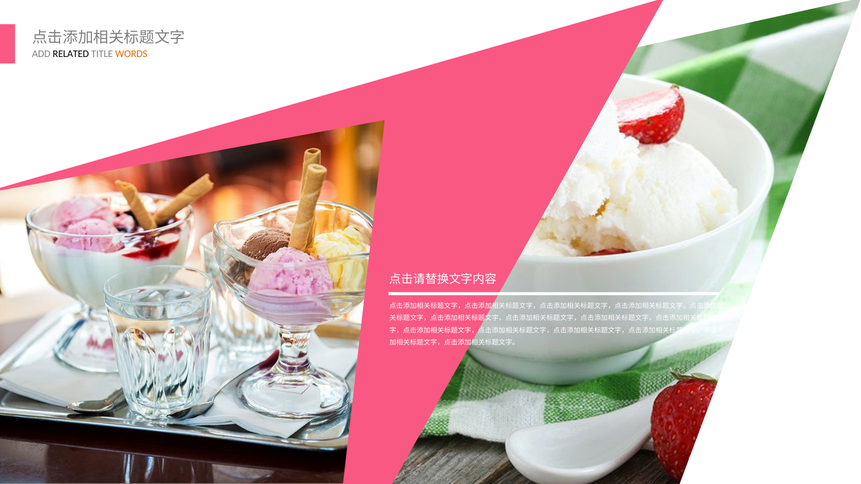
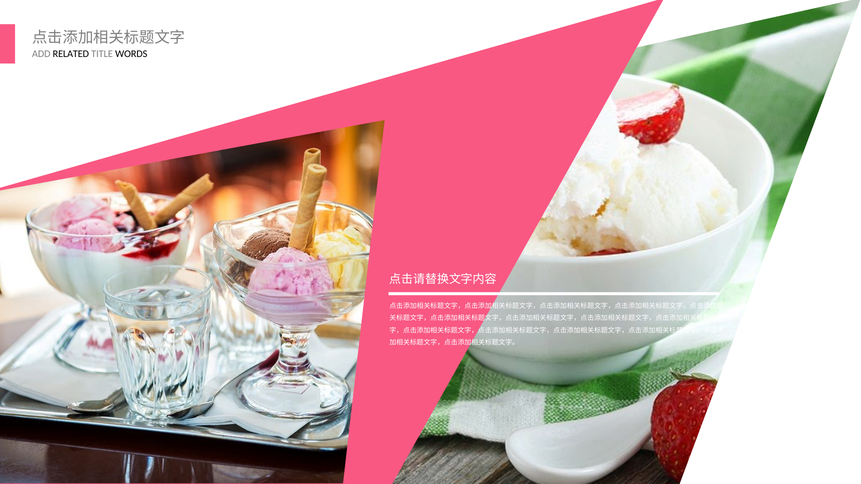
WORDS colour: orange -> black
